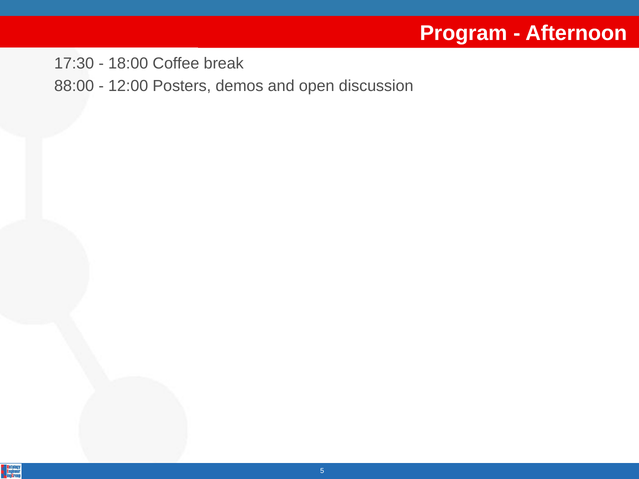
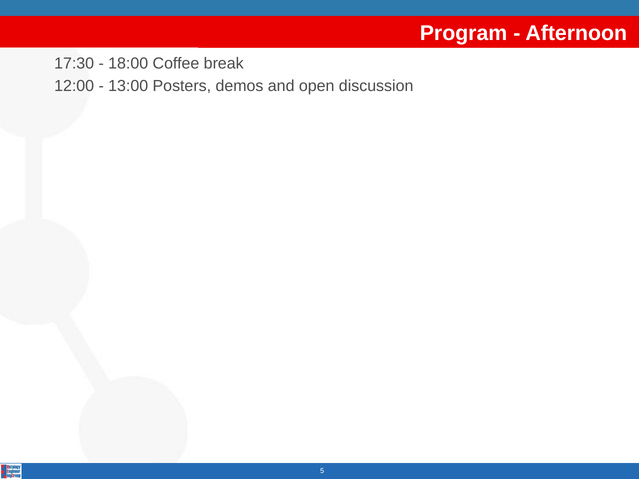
88:00: 88:00 -> 12:00
12:00: 12:00 -> 13:00
